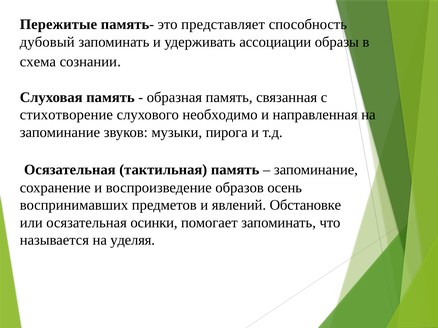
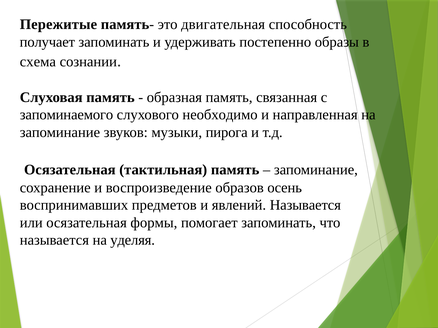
представляет: представляет -> двигательная
дубовый: дубовый -> получает
ассоциации: ассоциации -> постепенно
стихотворение: стихотворение -> запоминаемого
явлений Обстановке: Обстановке -> Называется
осинки: осинки -> формы
